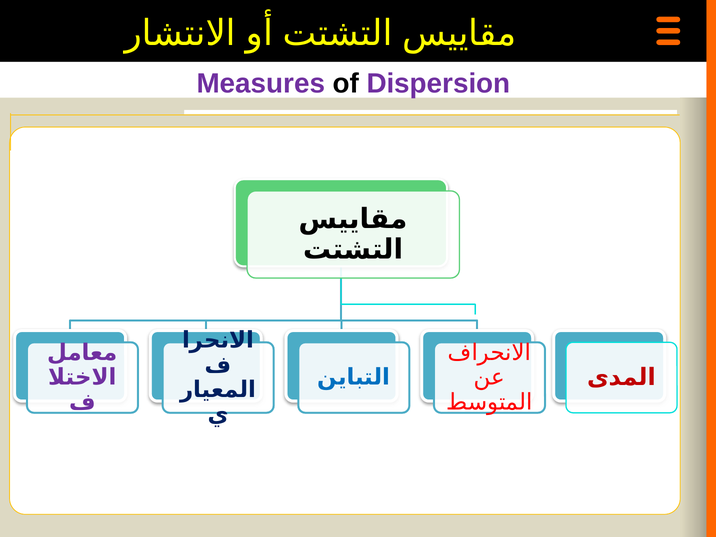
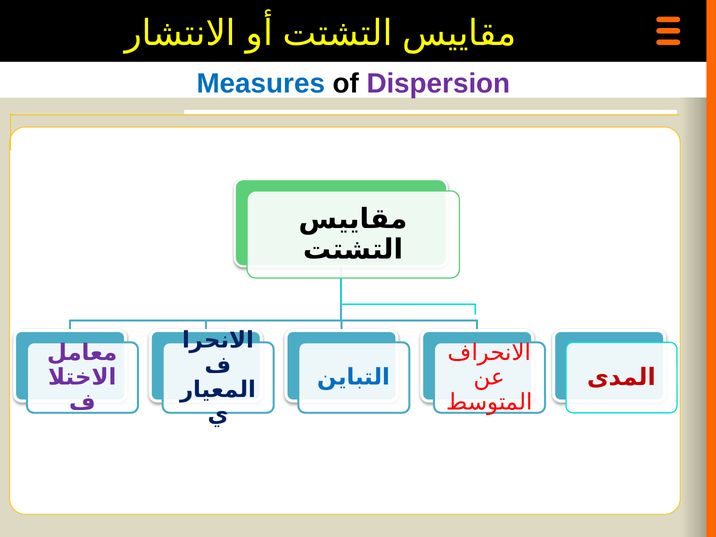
Measures colour: purple -> blue
